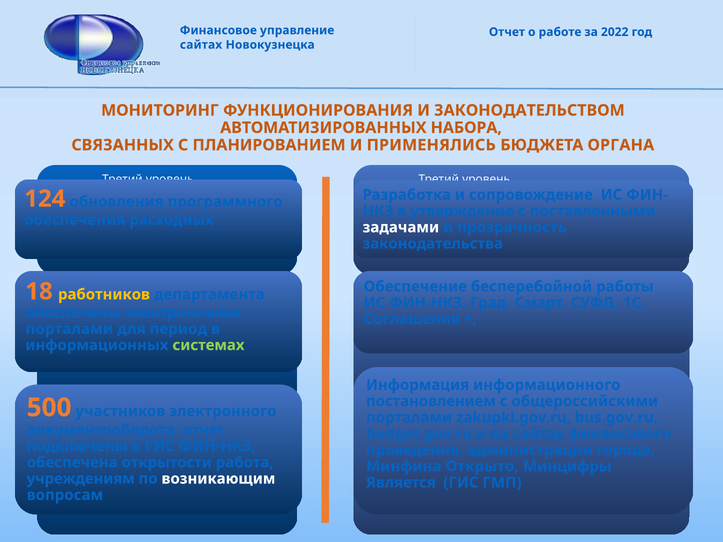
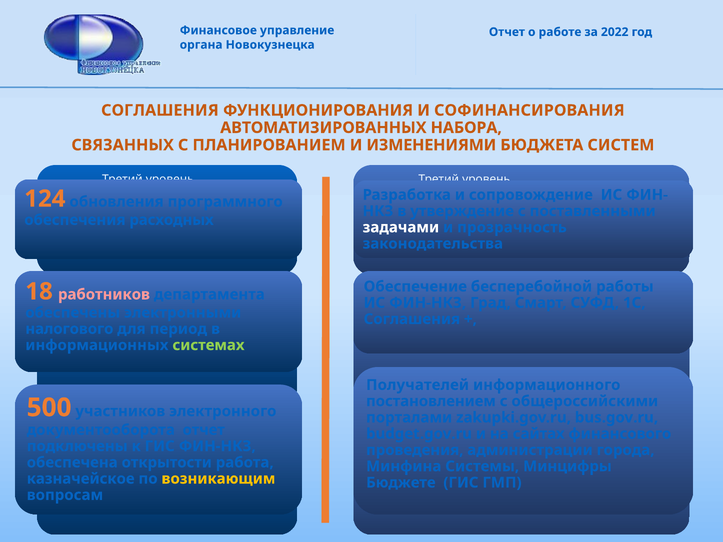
сайтах at (201, 45): сайтах -> органа
МОНИТОРИНГ at (160, 110): МОНИТОРИНГ -> СОГЛАШЕНИЯ
ЗАКОНОДАТЕЛЬСТВОМ: ЗАКОНОДАТЕЛЬСТВОМ -> СОФИНАНСИРОВАНИЯ
ПРИМЕНЯЛИСЬ: ПРИМЕНЯЛИСЬ -> ИЗМЕНЕНИЯМИ
ОРГАНА: ОРГАНА -> СИСТЕМ
работников colour: yellow -> pink
порталами at (69, 329): порталами -> налогового
Информация: Информация -> Получателей
Открыто: Открыто -> Системы
учреждениям: учреждениям -> казначейское
возникающим colour: white -> yellow
Является: Является -> Бюджете
